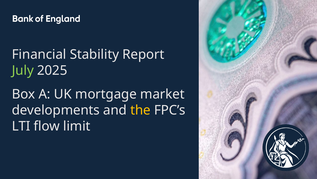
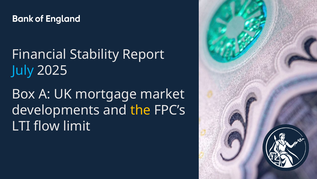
July colour: light green -> light blue
